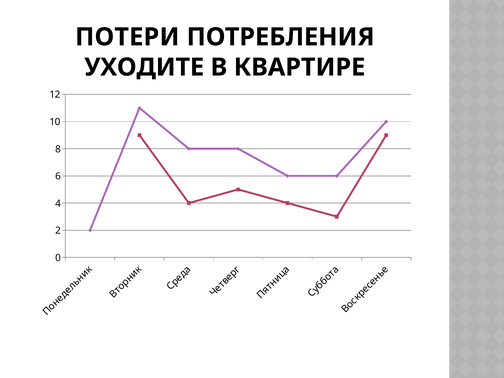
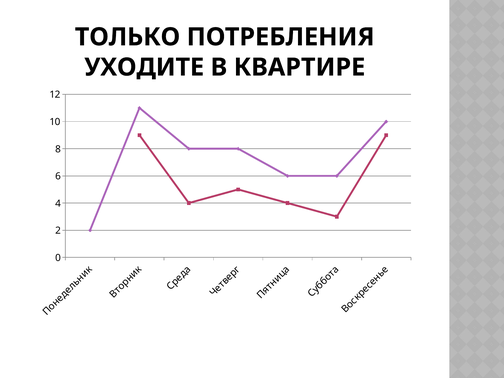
ПОТЕРИ: ПОТЕРИ -> ТОЛЬКО
